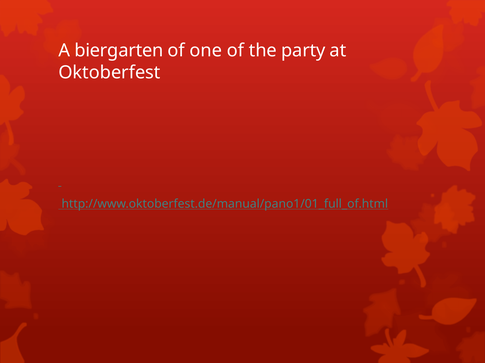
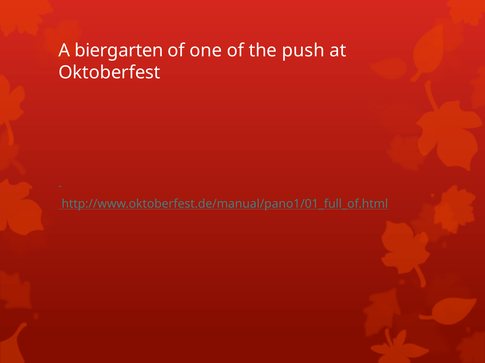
party: party -> push
